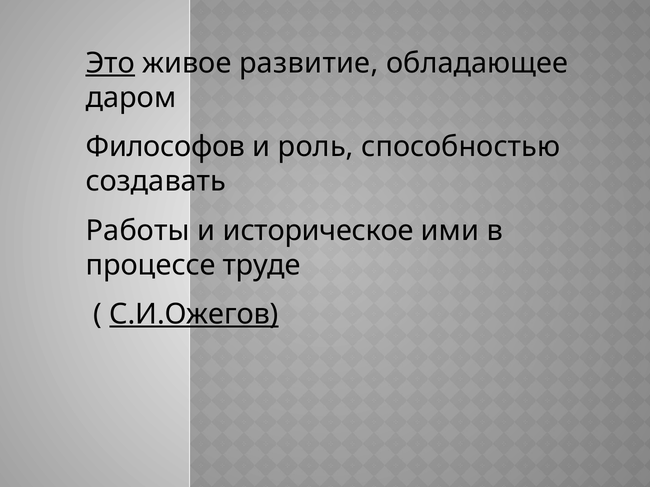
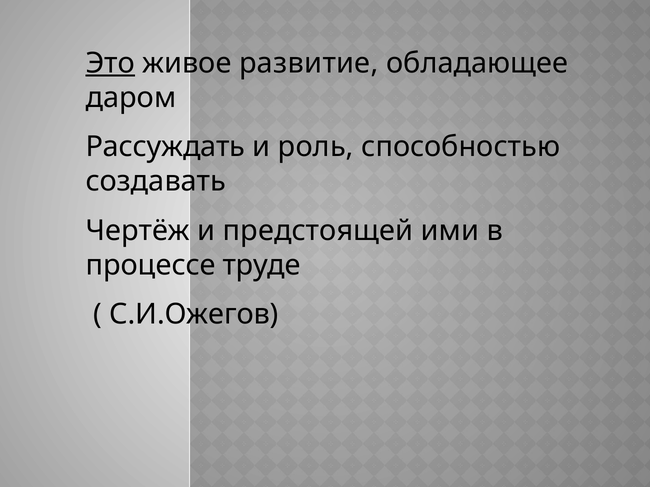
Философов: Философов -> Рассуждать
Работы: Работы -> Чертёж
историческое: историческое -> предстоящей
С.И.Ожегов underline: present -> none
